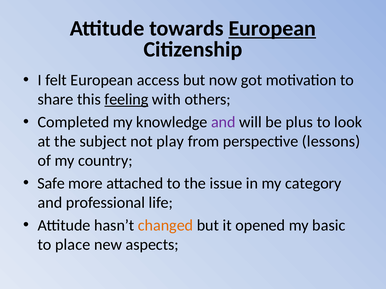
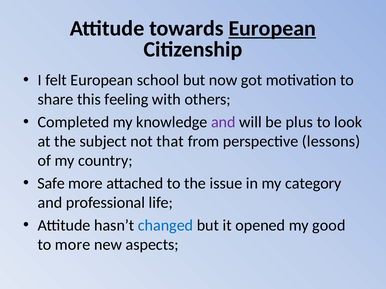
access: access -> school
feeling underline: present -> none
play: play -> that
changed colour: orange -> blue
basic: basic -> good
to place: place -> more
